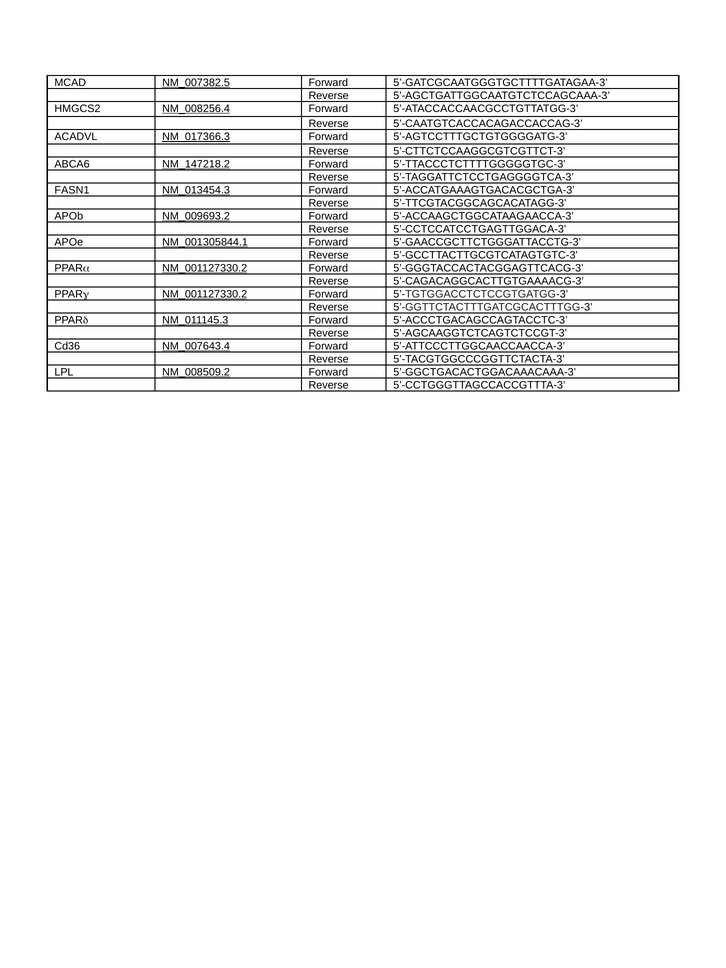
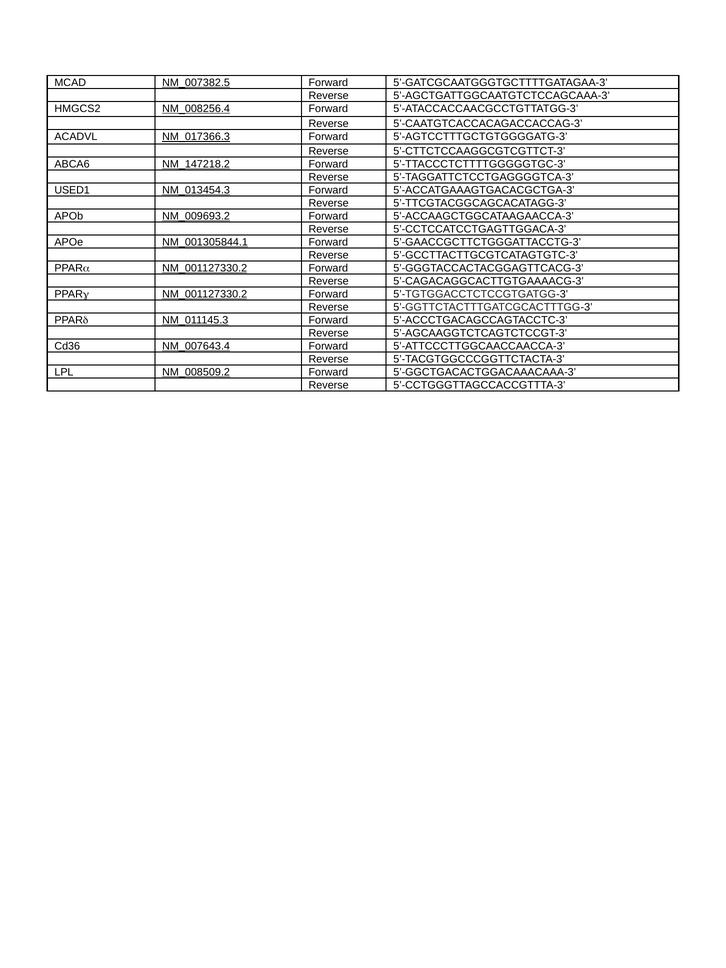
FASN1: FASN1 -> USED1
